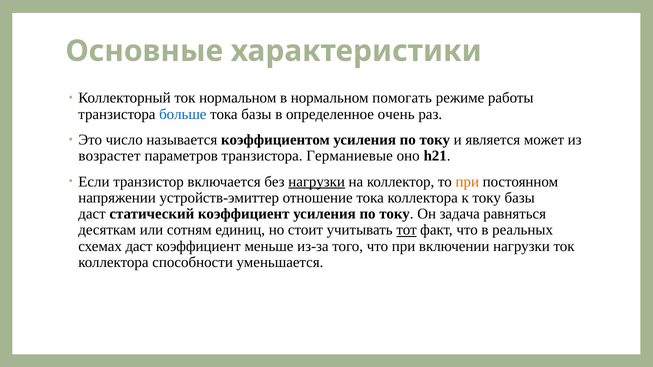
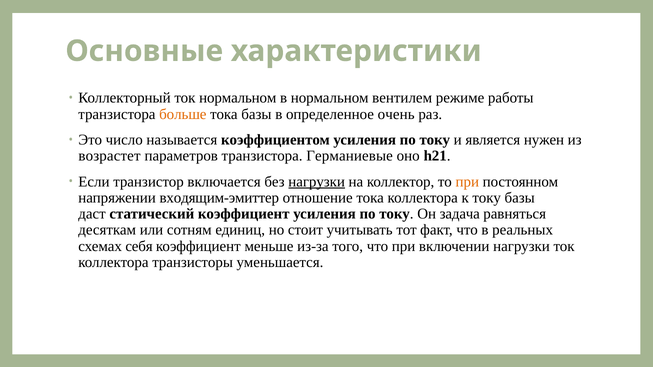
помогать: помогать -> вентилем
больше colour: blue -> orange
может: может -> нужен
устройств-эмиттер: устройств-эмиттер -> входящим-эмиттер
тот underline: present -> none
схемах даст: даст -> себя
способности: способности -> транзисторы
